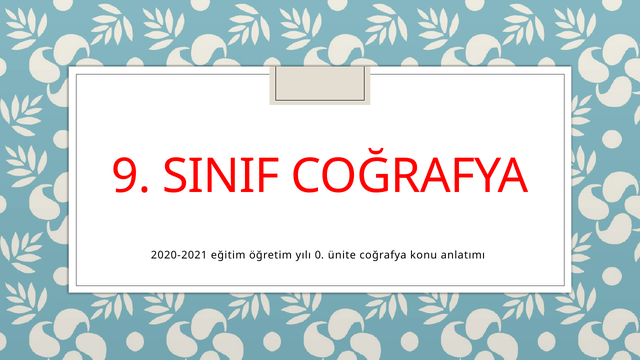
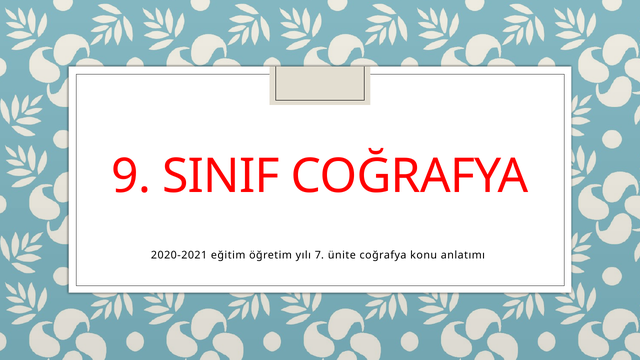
0: 0 -> 7
